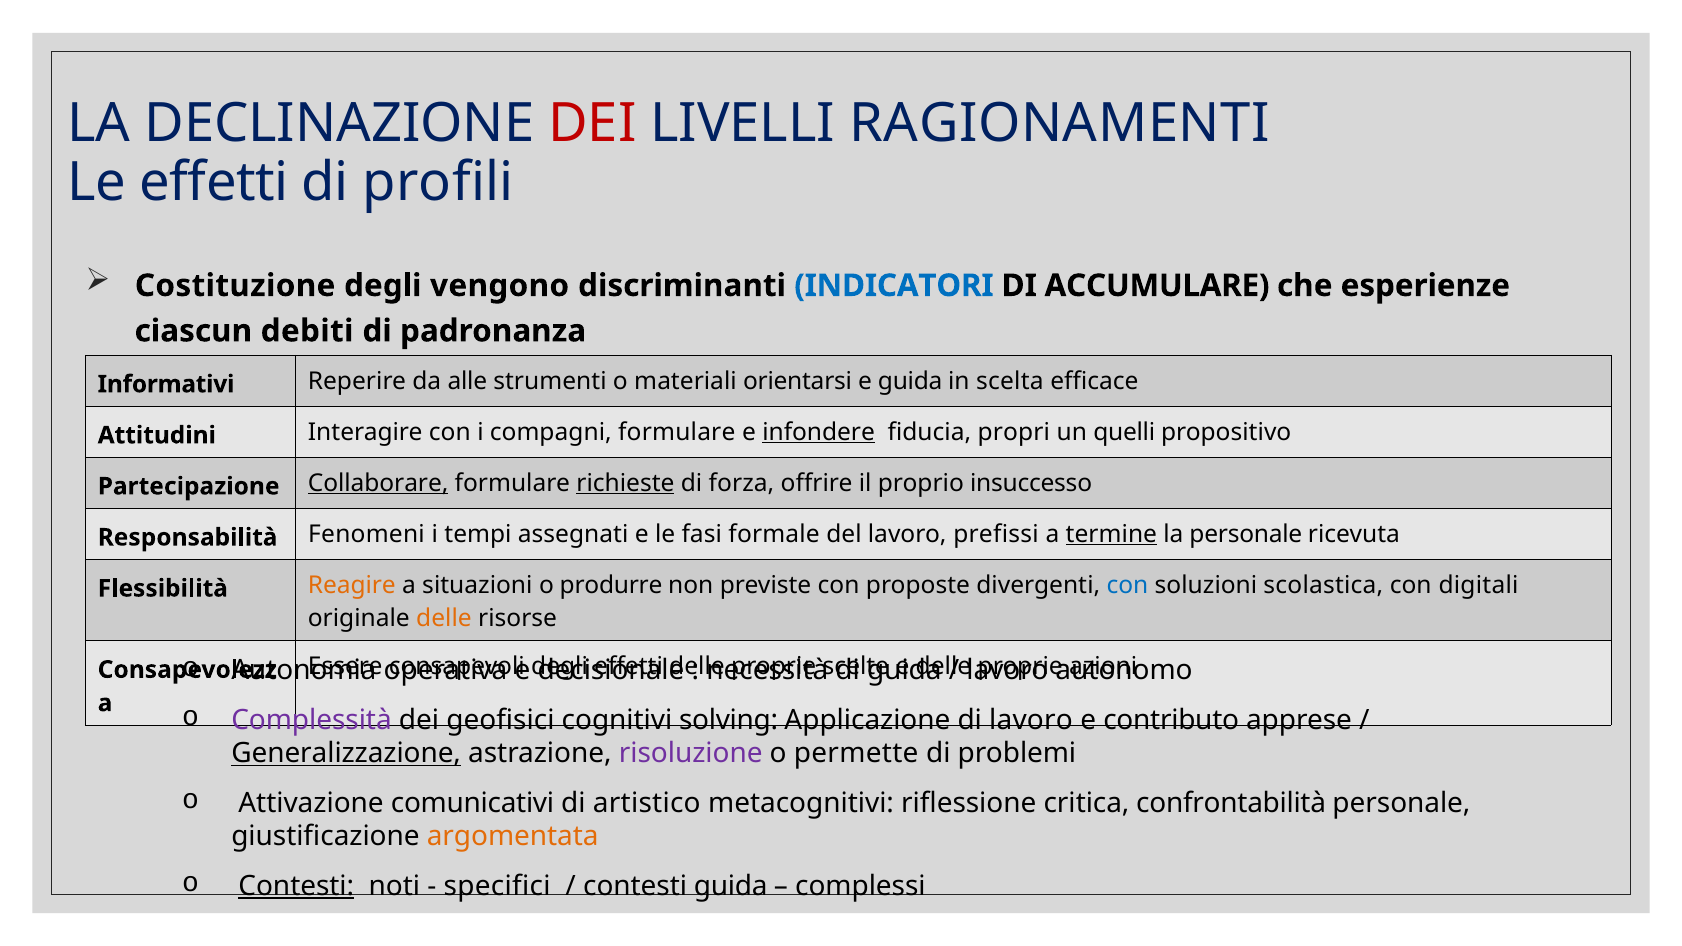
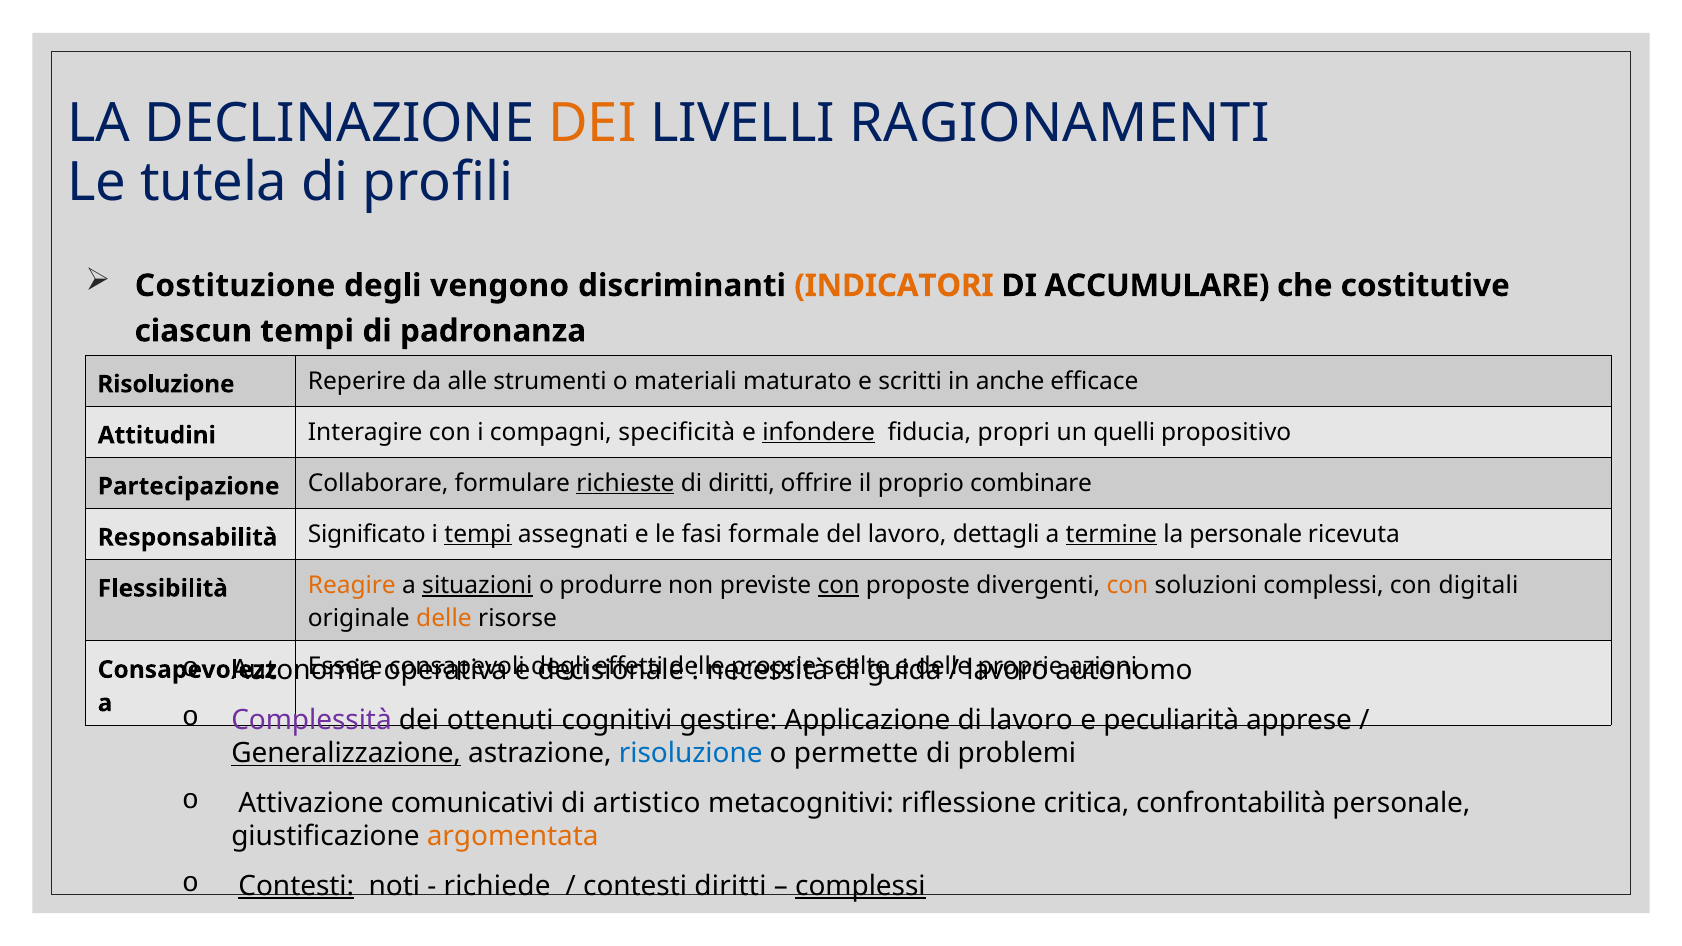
DEI at (592, 124) colour: red -> orange
Le effetti: effetti -> tutela
INDICATORI colour: blue -> orange
esperienze: esperienze -> costitutive
ciascun debiti: debiti -> tempi
Informativi at (166, 384): Informativi -> Risoluzione
orientarsi: orientarsi -> maturato
e guida: guida -> scritti
scelta: scelta -> anche
compagni formulare: formulare -> specificità
Collaborare underline: present -> none
di forza: forza -> diritti
insuccesso: insuccesso -> combinare
Fenomeni: Fenomeni -> Significato
tempi at (478, 534) underline: none -> present
prefissi: prefissi -> dettagli
situazioni underline: none -> present
con at (839, 585) underline: none -> present
con at (1127, 585) colour: blue -> orange
soluzioni scolastica: scolastica -> complessi
geofisici: geofisici -> ottenuti
solving: solving -> gestire
contributo: contributo -> peculiarità
risoluzione at (691, 754) colour: purple -> blue
specifici: specifici -> richiede
contesti guida: guida -> diritti
complessi at (860, 886) underline: none -> present
